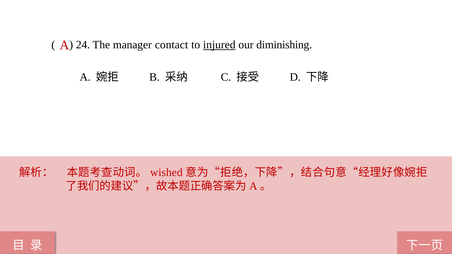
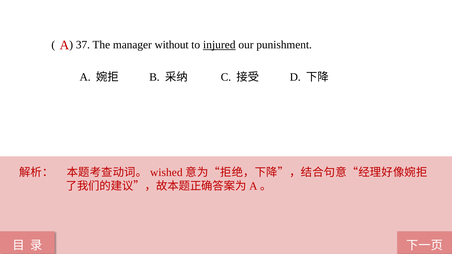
24: 24 -> 37
contact: contact -> without
diminishing: diminishing -> punishment
